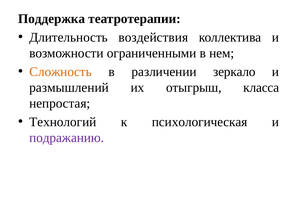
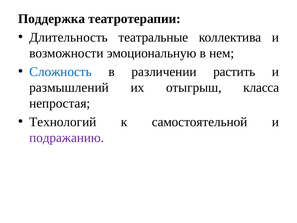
воздействия: воздействия -> театральные
ограниченными: ограниченными -> эмоциональную
Сложность colour: orange -> blue
зеркало: зеркало -> растить
психологическая: психологическая -> самостоятельной
